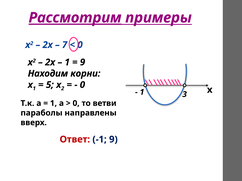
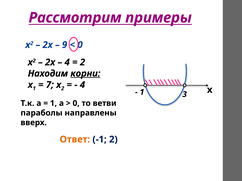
Рассмотрим underline: present -> none
7: 7 -> 9
1 at (67, 62): 1 -> 4
9 at (83, 62): 9 -> 2
корни underline: none -> present
5: 5 -> 7
0 at (82, 85): 0 -> 4
Ответ colour: red -> orange
-1 9: 9 -> 2
